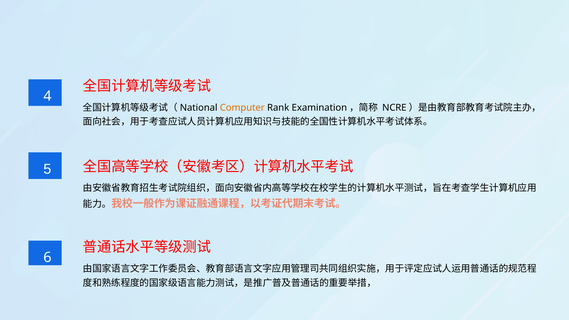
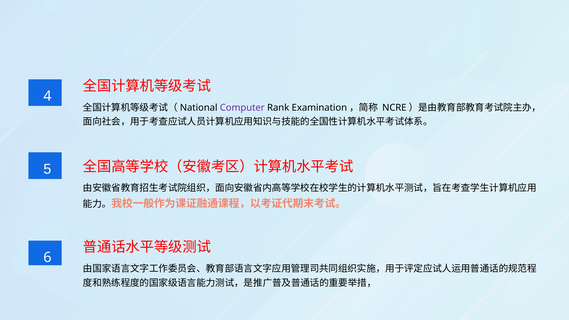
Computer colour: orange -> purple
